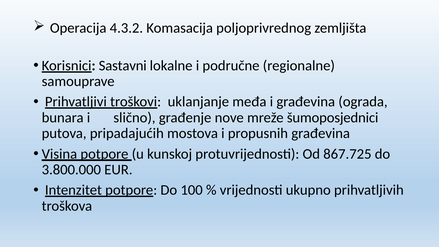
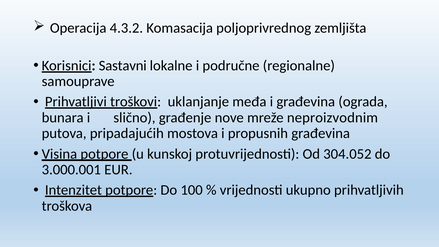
šumoposjednici: šumoposjednici -> neproizvodnim
867.725: 867.725 -> 304.052
3.800.000: 3.800.000 -> 3.000.001
